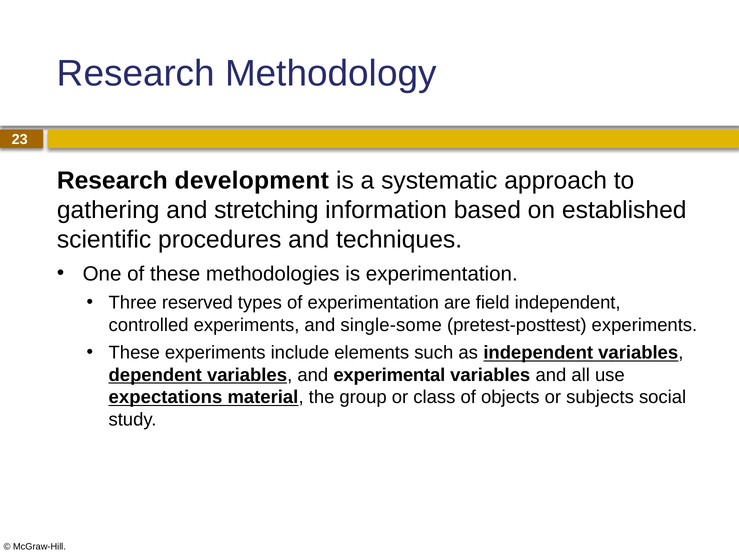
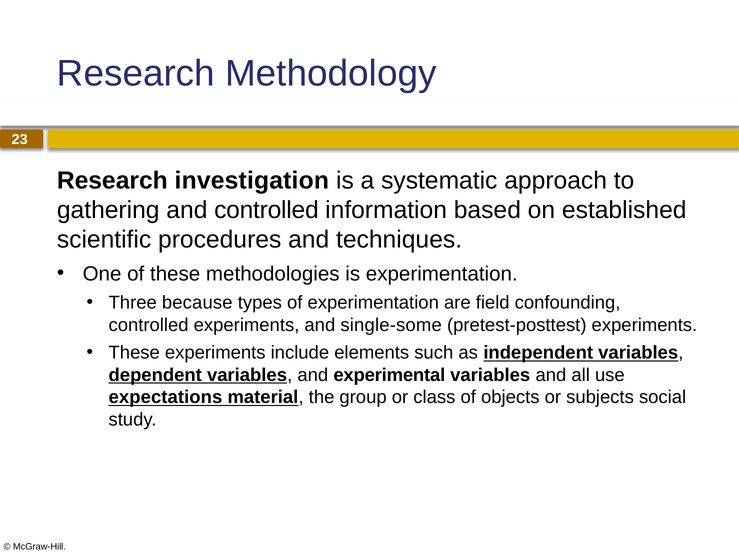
development: development -> investigation
and stretching: stretching -> controlled
reserved: reserved -> because
field independent: independent -> confounding
